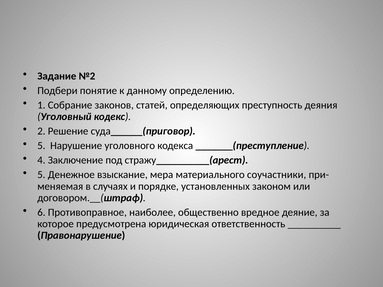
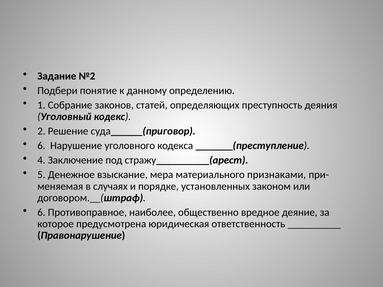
5 at (41, 146): 5 -> 6
соучастники: соучастники -> признаками
